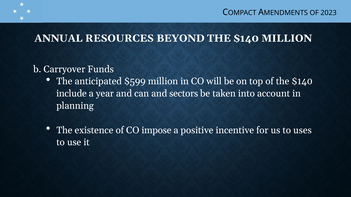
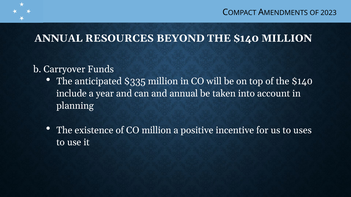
$599: $599 -> $335
and sectors: sectors -> annual
CO impose: impose -> million
